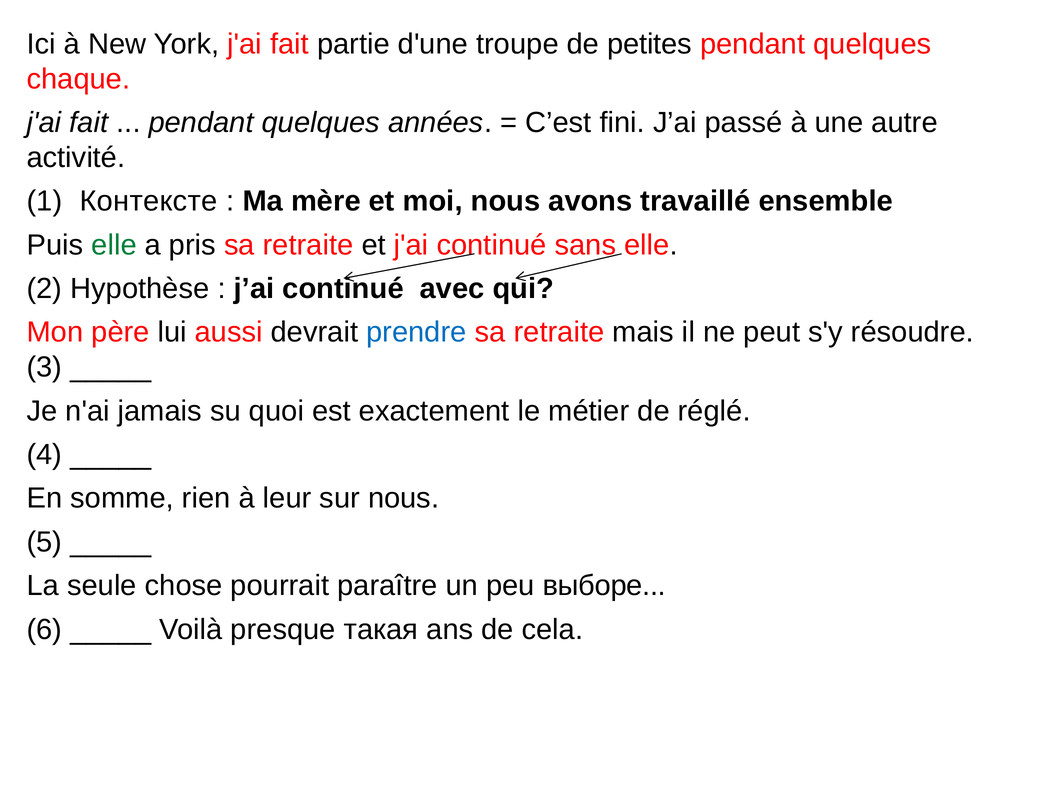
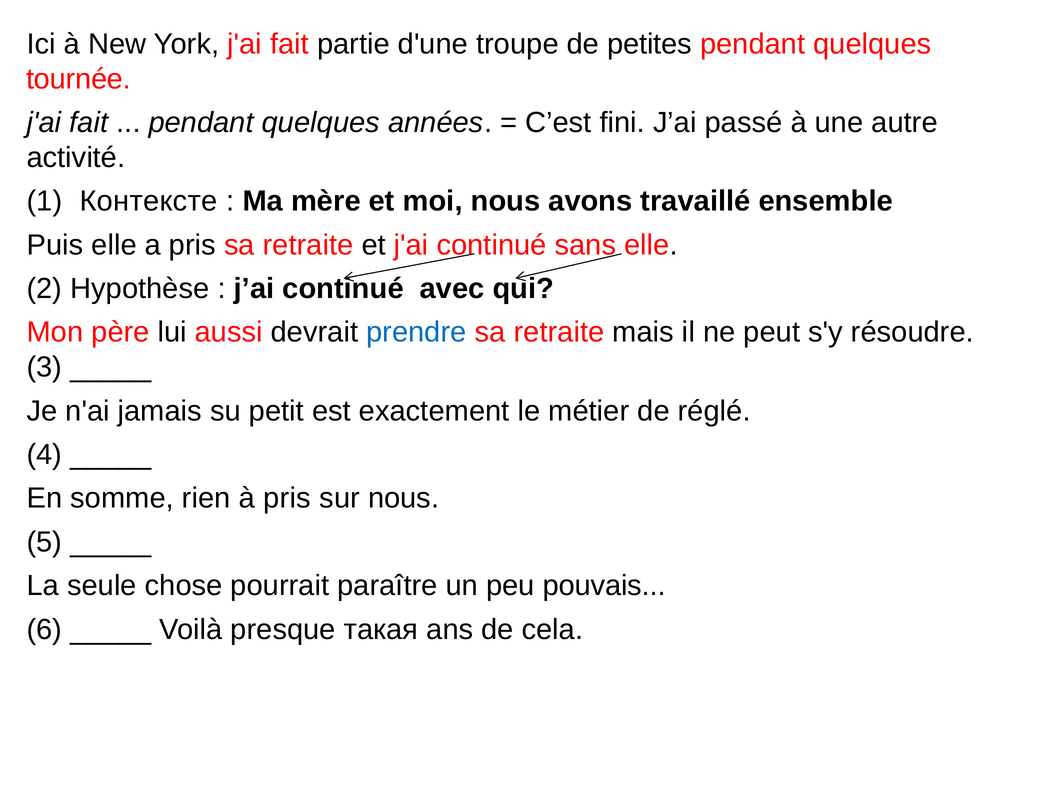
chaque: chaque -> tournée
elle at (114, 245) colour: green -> black
quoi: quoi -> petit
à leur: leur -> pris
выборе: выборе -> pouvais
